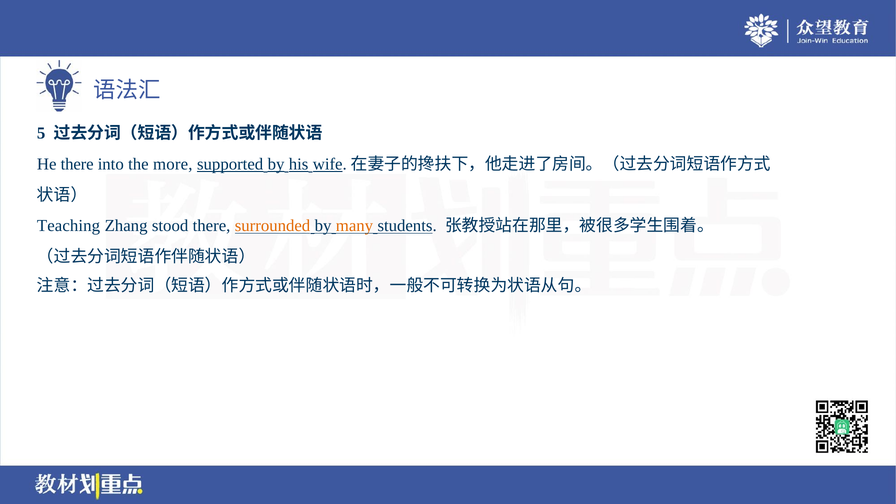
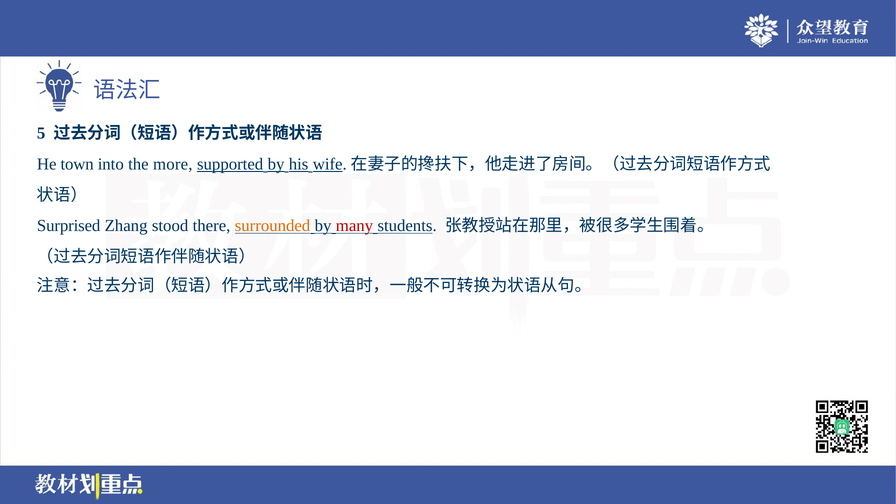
He there: there -> town
Teaching: Teaching -> Surprised
many colour: orange -> red
